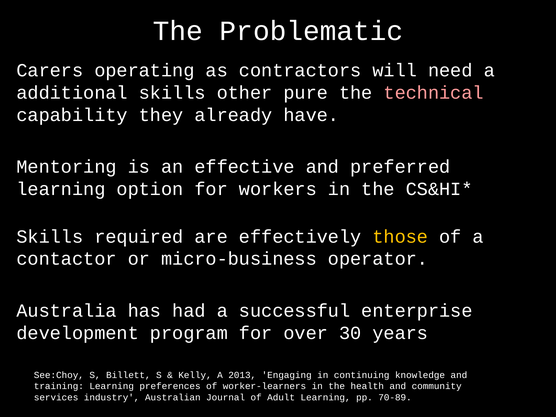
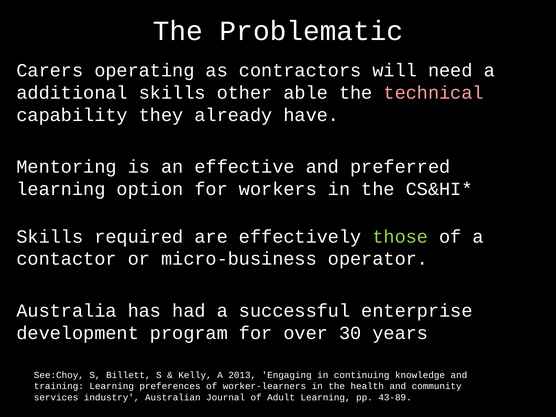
pure: pure -> able
those colour: yellow -> light green
70-89: 70-89 -> 43-89
